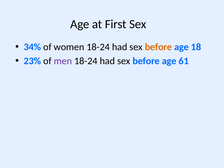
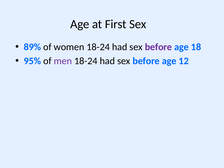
34%: 34% -> 89%
before at (158, 47) colour: orange -> purple
23%: 23% -> 95%
61: 61 -> 12
